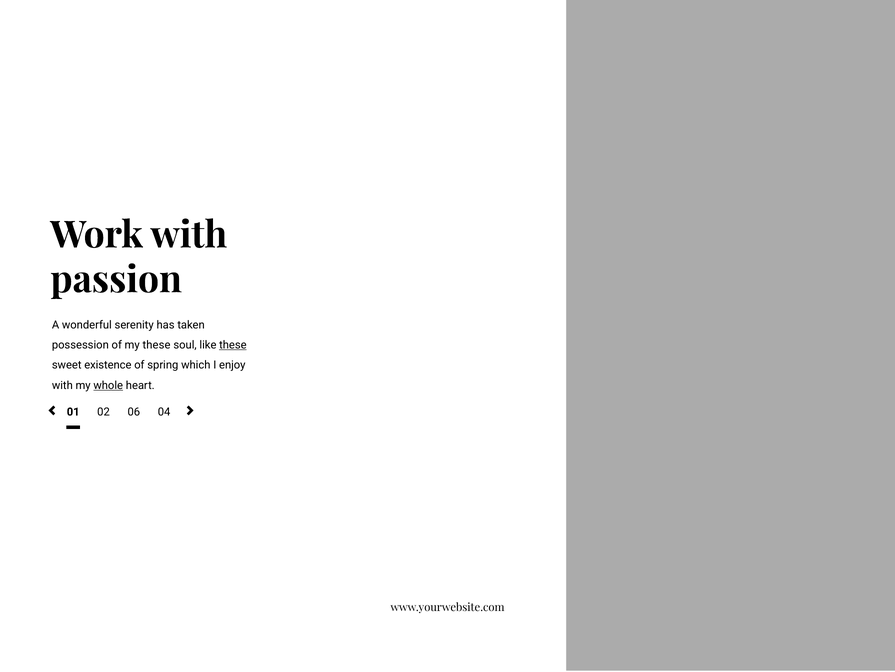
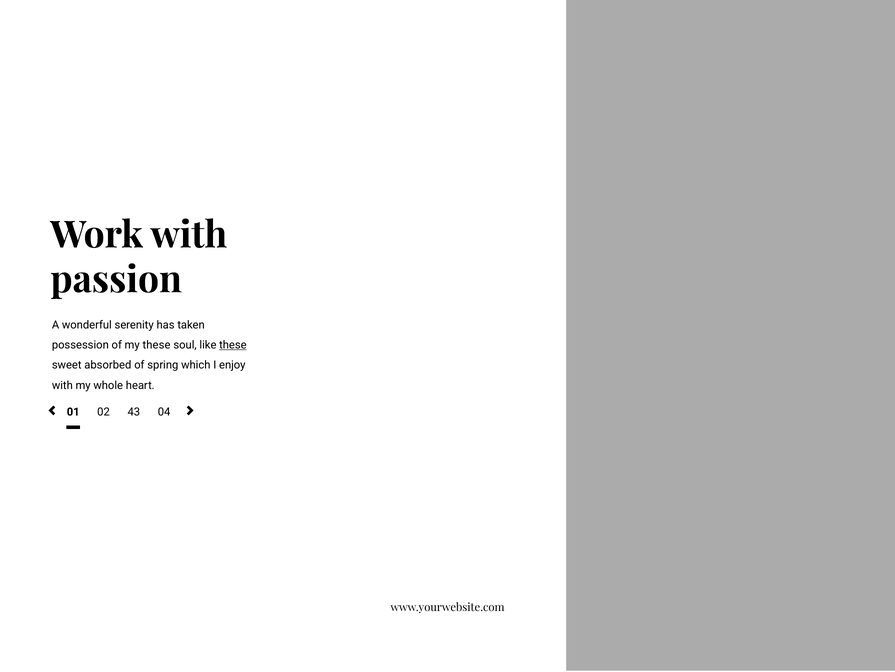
existence: existence -> absorbed
whole underline: present -> none
06: 06 -> 43
